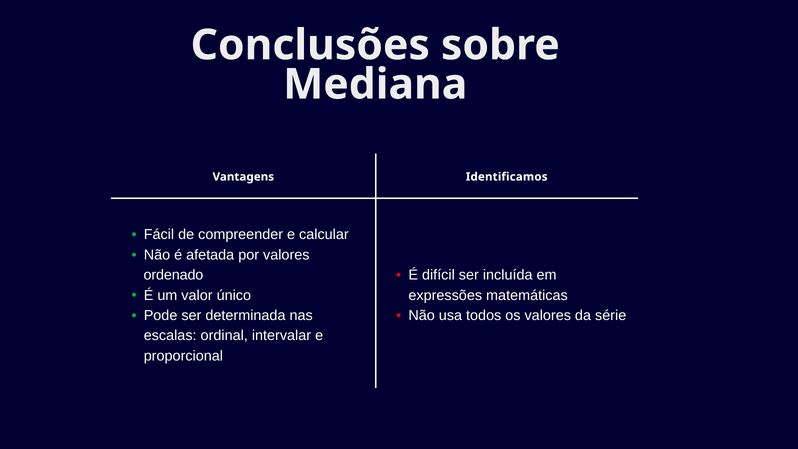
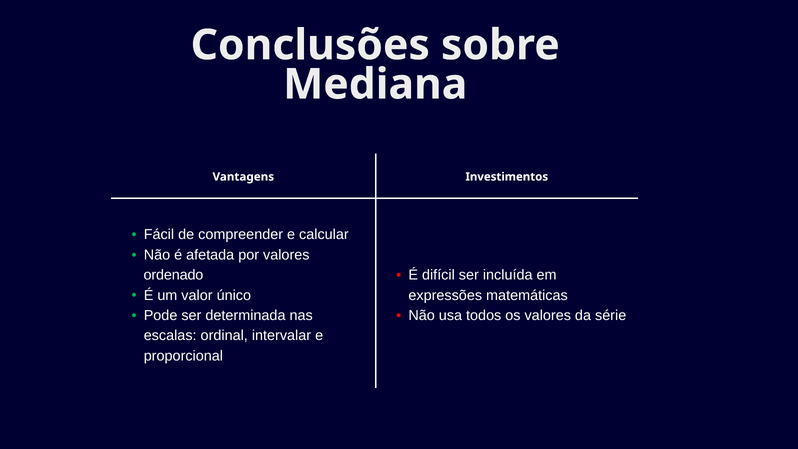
Identificamos: Identificamos -> Investimentos
